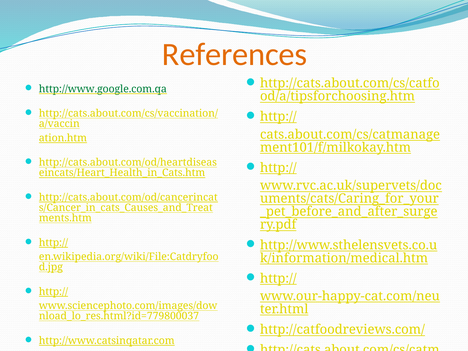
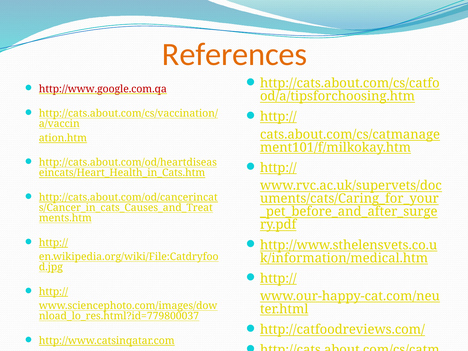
http://www.google.com.qa colour: green -> red
